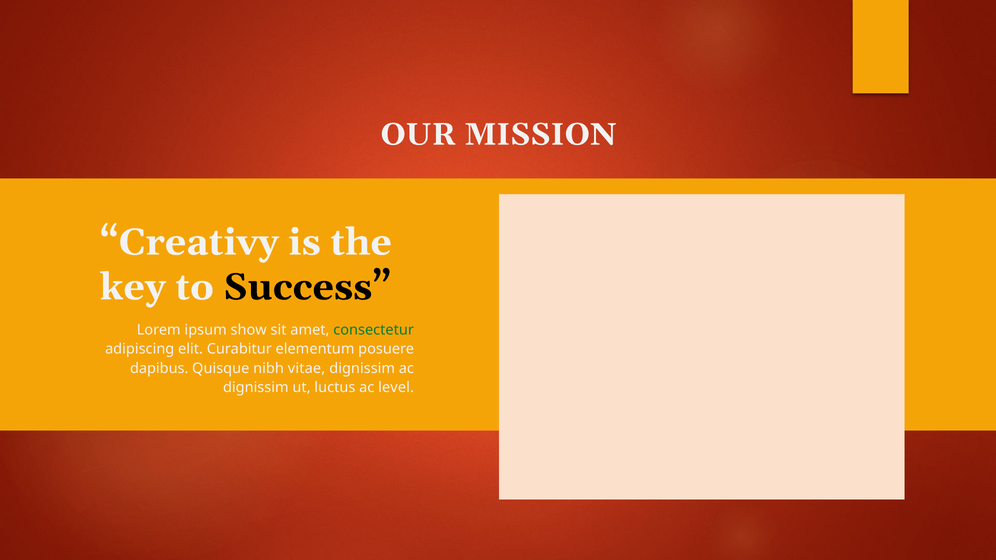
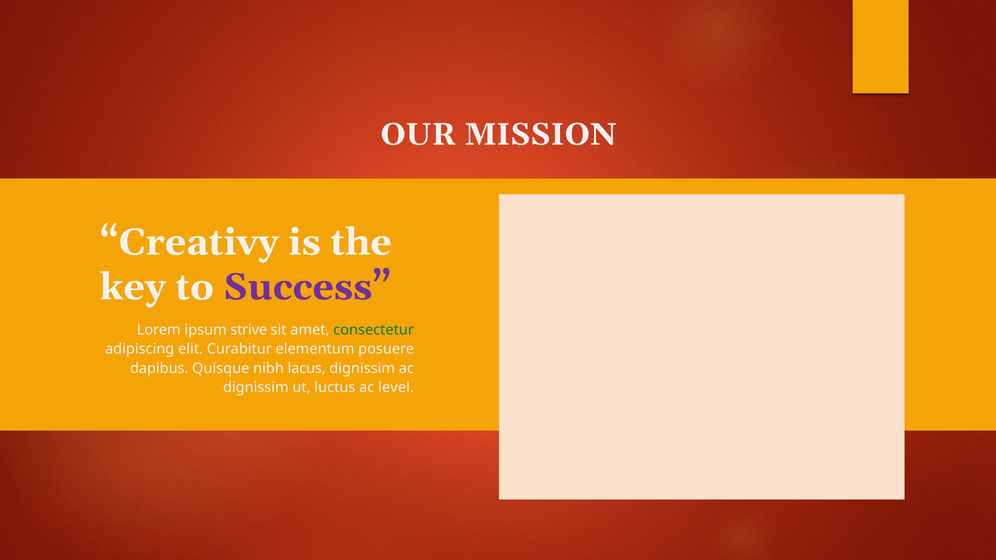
Success colour: black -> purple
show: show -> strive
vitae: vitae -> lacus
